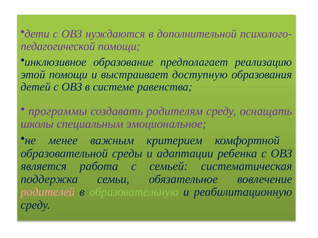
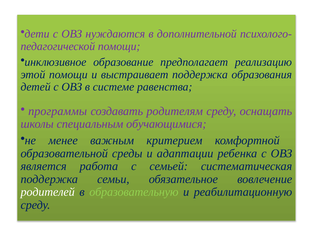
выстраивает доступную: доступную -> поддержка
эмоциональное: эмоциональное -> обучающимися
родителей colour: pink -> white
